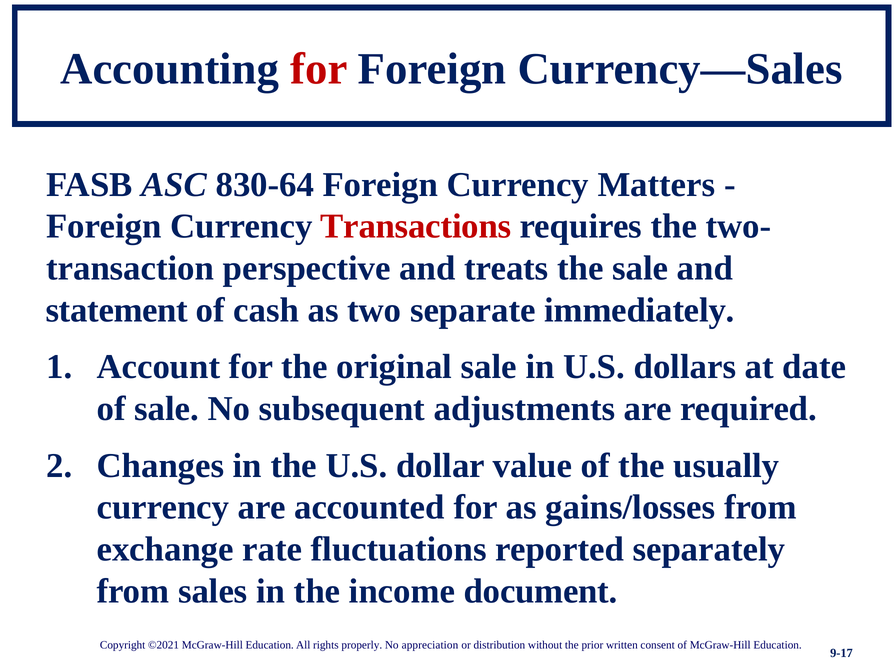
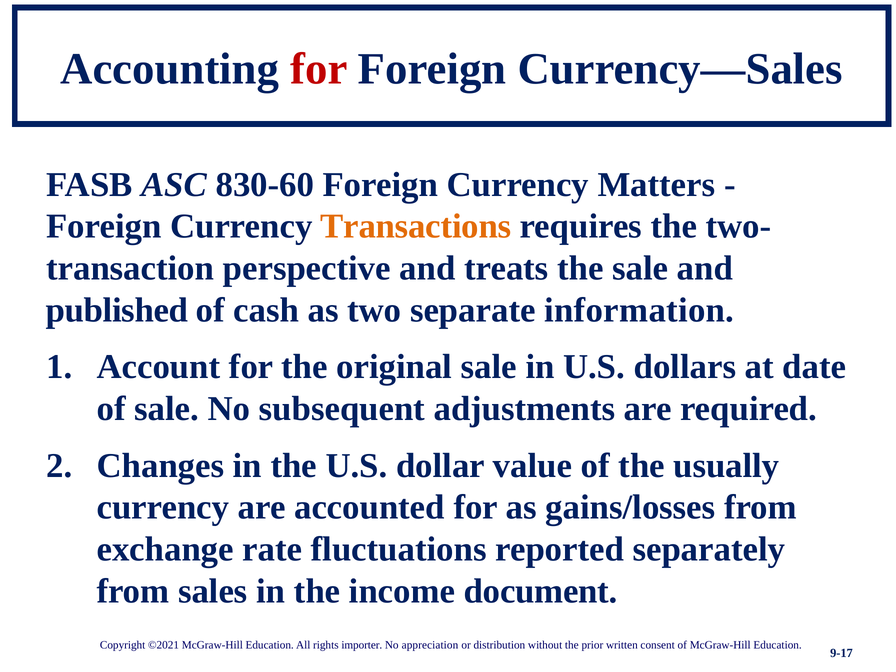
830-64: 830-64 -> 830-60
Transactions colour: red -> orange
statement: statement -> published
immediately: immediately -> information
properly: properly -> importer
